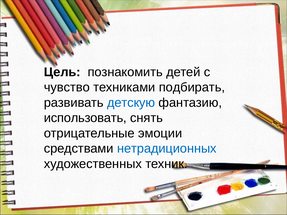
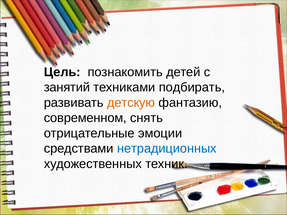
чувство: чувство -> занятий
детскую colour: blue -> orange
использовать: использовать -> современном
